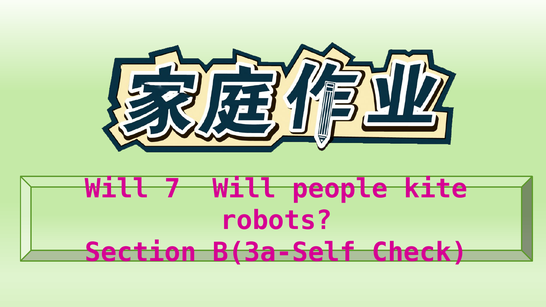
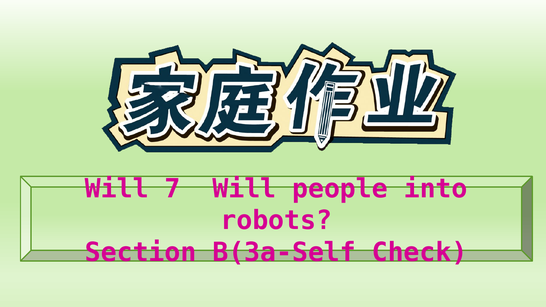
kite: kite -> into
